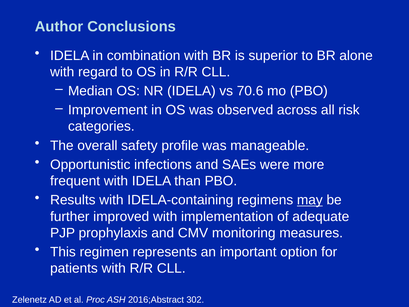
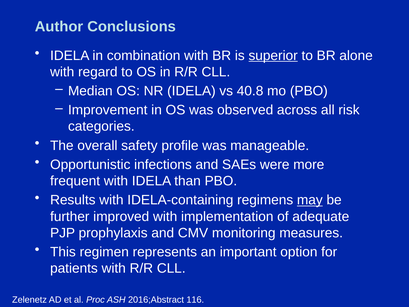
superior underline: none -> present
70.6: 70.6 -> 40.8
302: 302 -> 116
